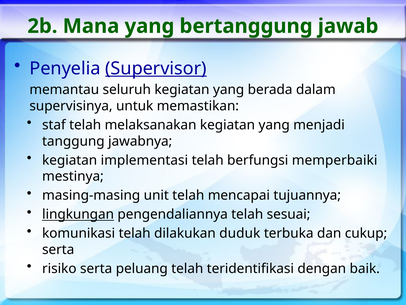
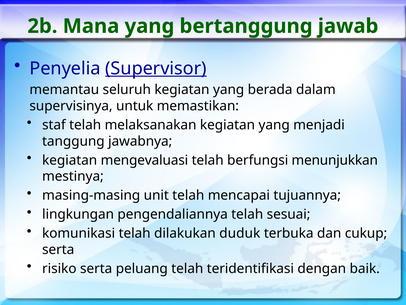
implementasi: implementasi -> mengevaluasi
memperbaiki: memperbaiki -> menunjukkan
lingkungan underline: present -> none
